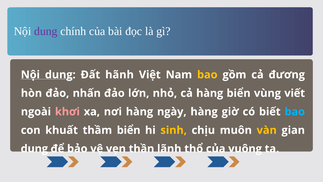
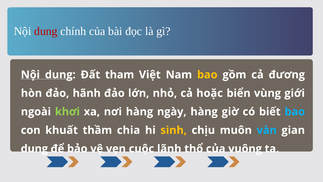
dung at (46, 31) colour: purple -> red
hãnh: hãnh -> tham
nhấn: nhấn -> hãnh
cả hàng: hàng -> hoặc
viết: viết -> giới
khơi colour: pink -> light green
thầm biển: biển -> chia
vàn colour: yellow -> light blue
thần: thần -> cuộc
